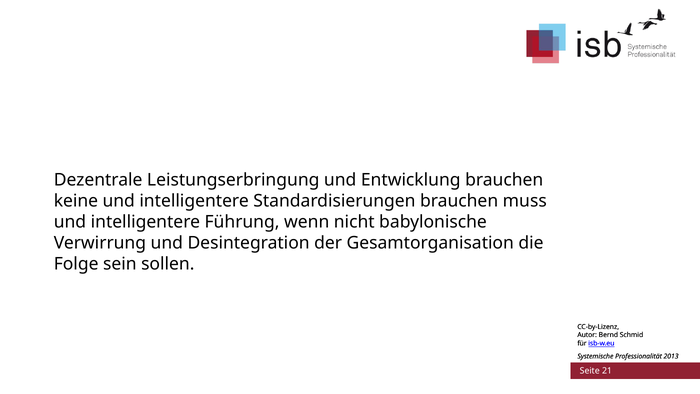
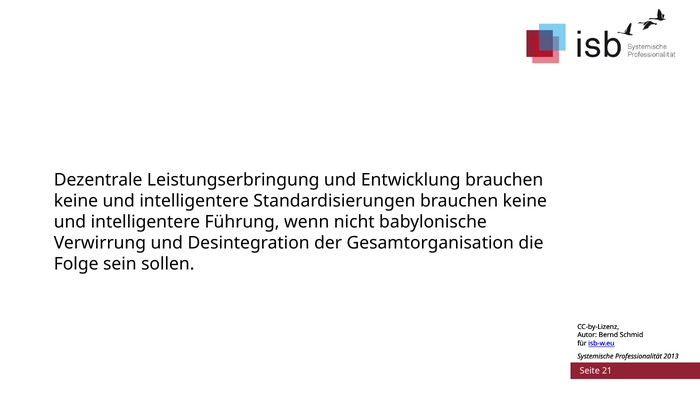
Standardisierungen brauchen muss: muss -> keine
